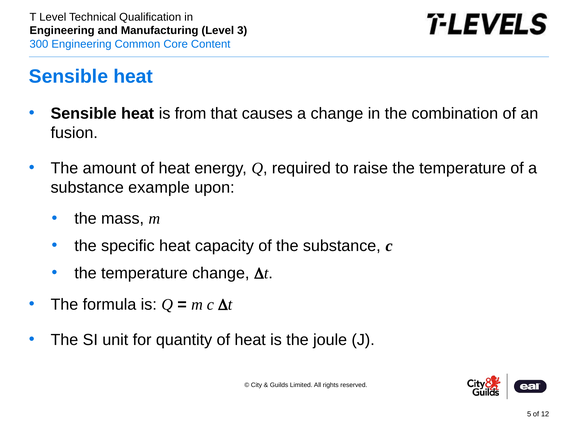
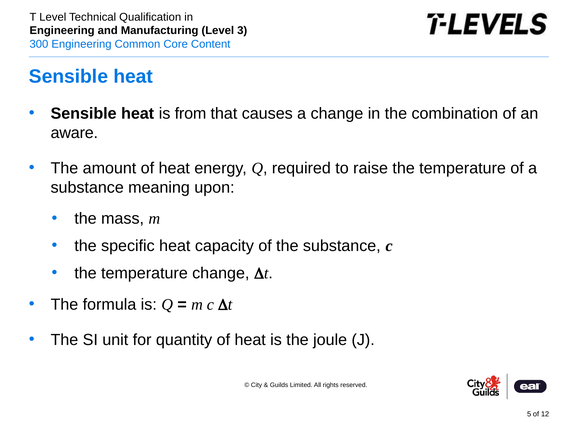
fusion: fusion -> aware
example: example -> meaning
